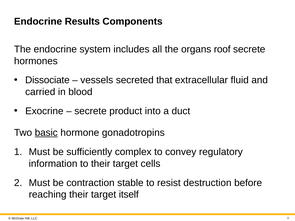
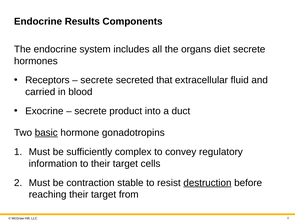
roof: roof -> diet
Dissociate: Dissociate -> Receptors
vessels at (97, 80): vessels -> secrete
destruction underline: none -> present
itself: itself -> from
